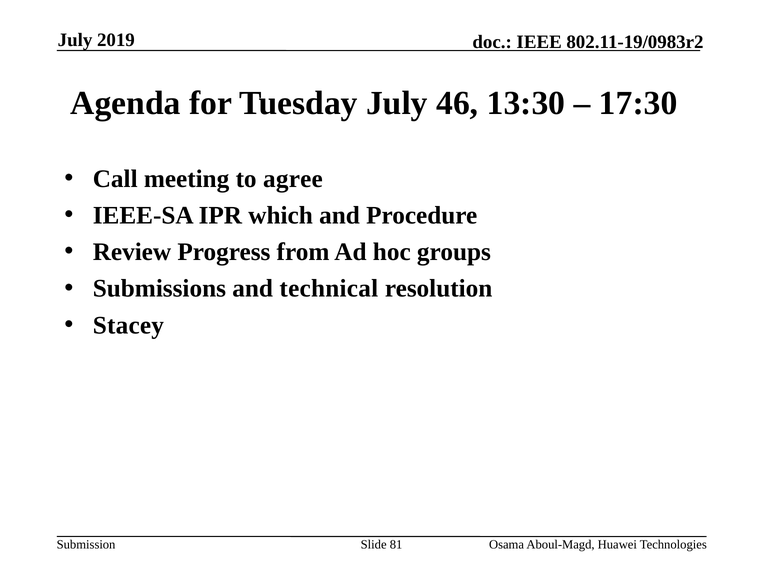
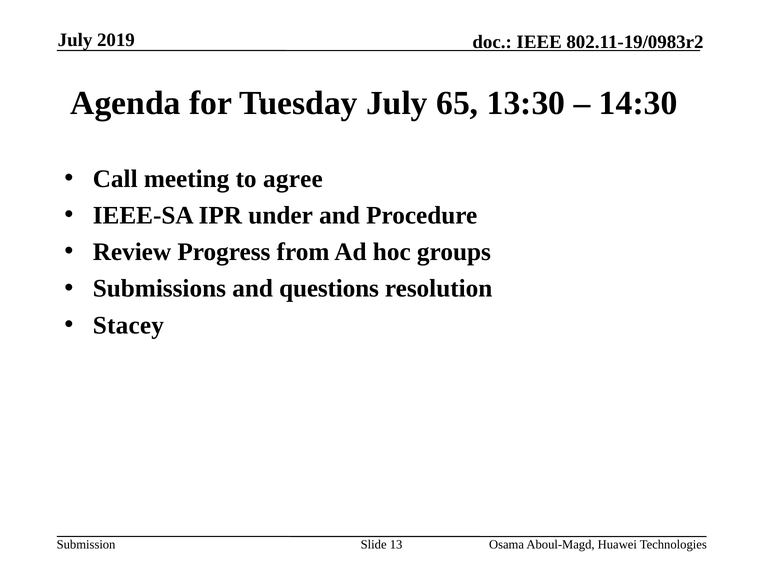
46: 46 -> 65
17:30: 17:30 -> 14:30
which: which -> under
technical: technical -> questions
81: 81 -> 13
